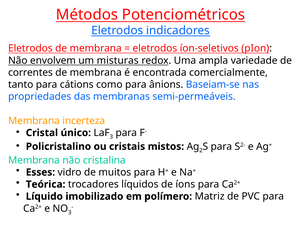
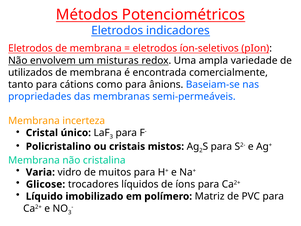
correntes: correntes -> utilizados
Esses: Esses -> Varia
Teórica: Teórica -> Glicose
